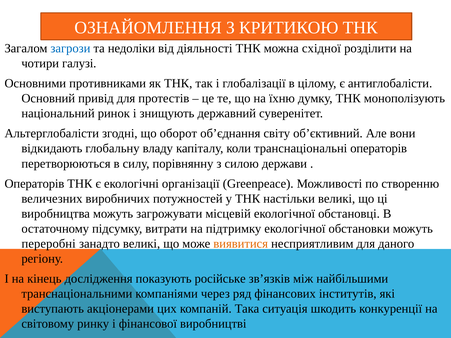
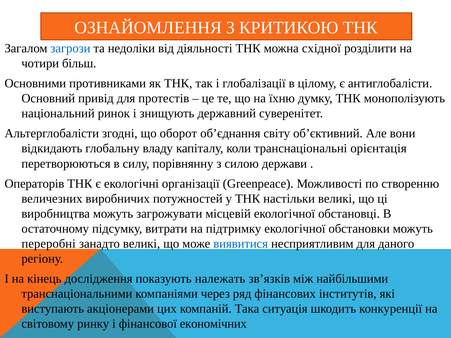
галузі: галузі -> більш
транснаціональні операторів: операторів -> орієнтація
виявитися colour: orange -> blue
російське: російське -> належать
виробництві: виробництві -> економічних
